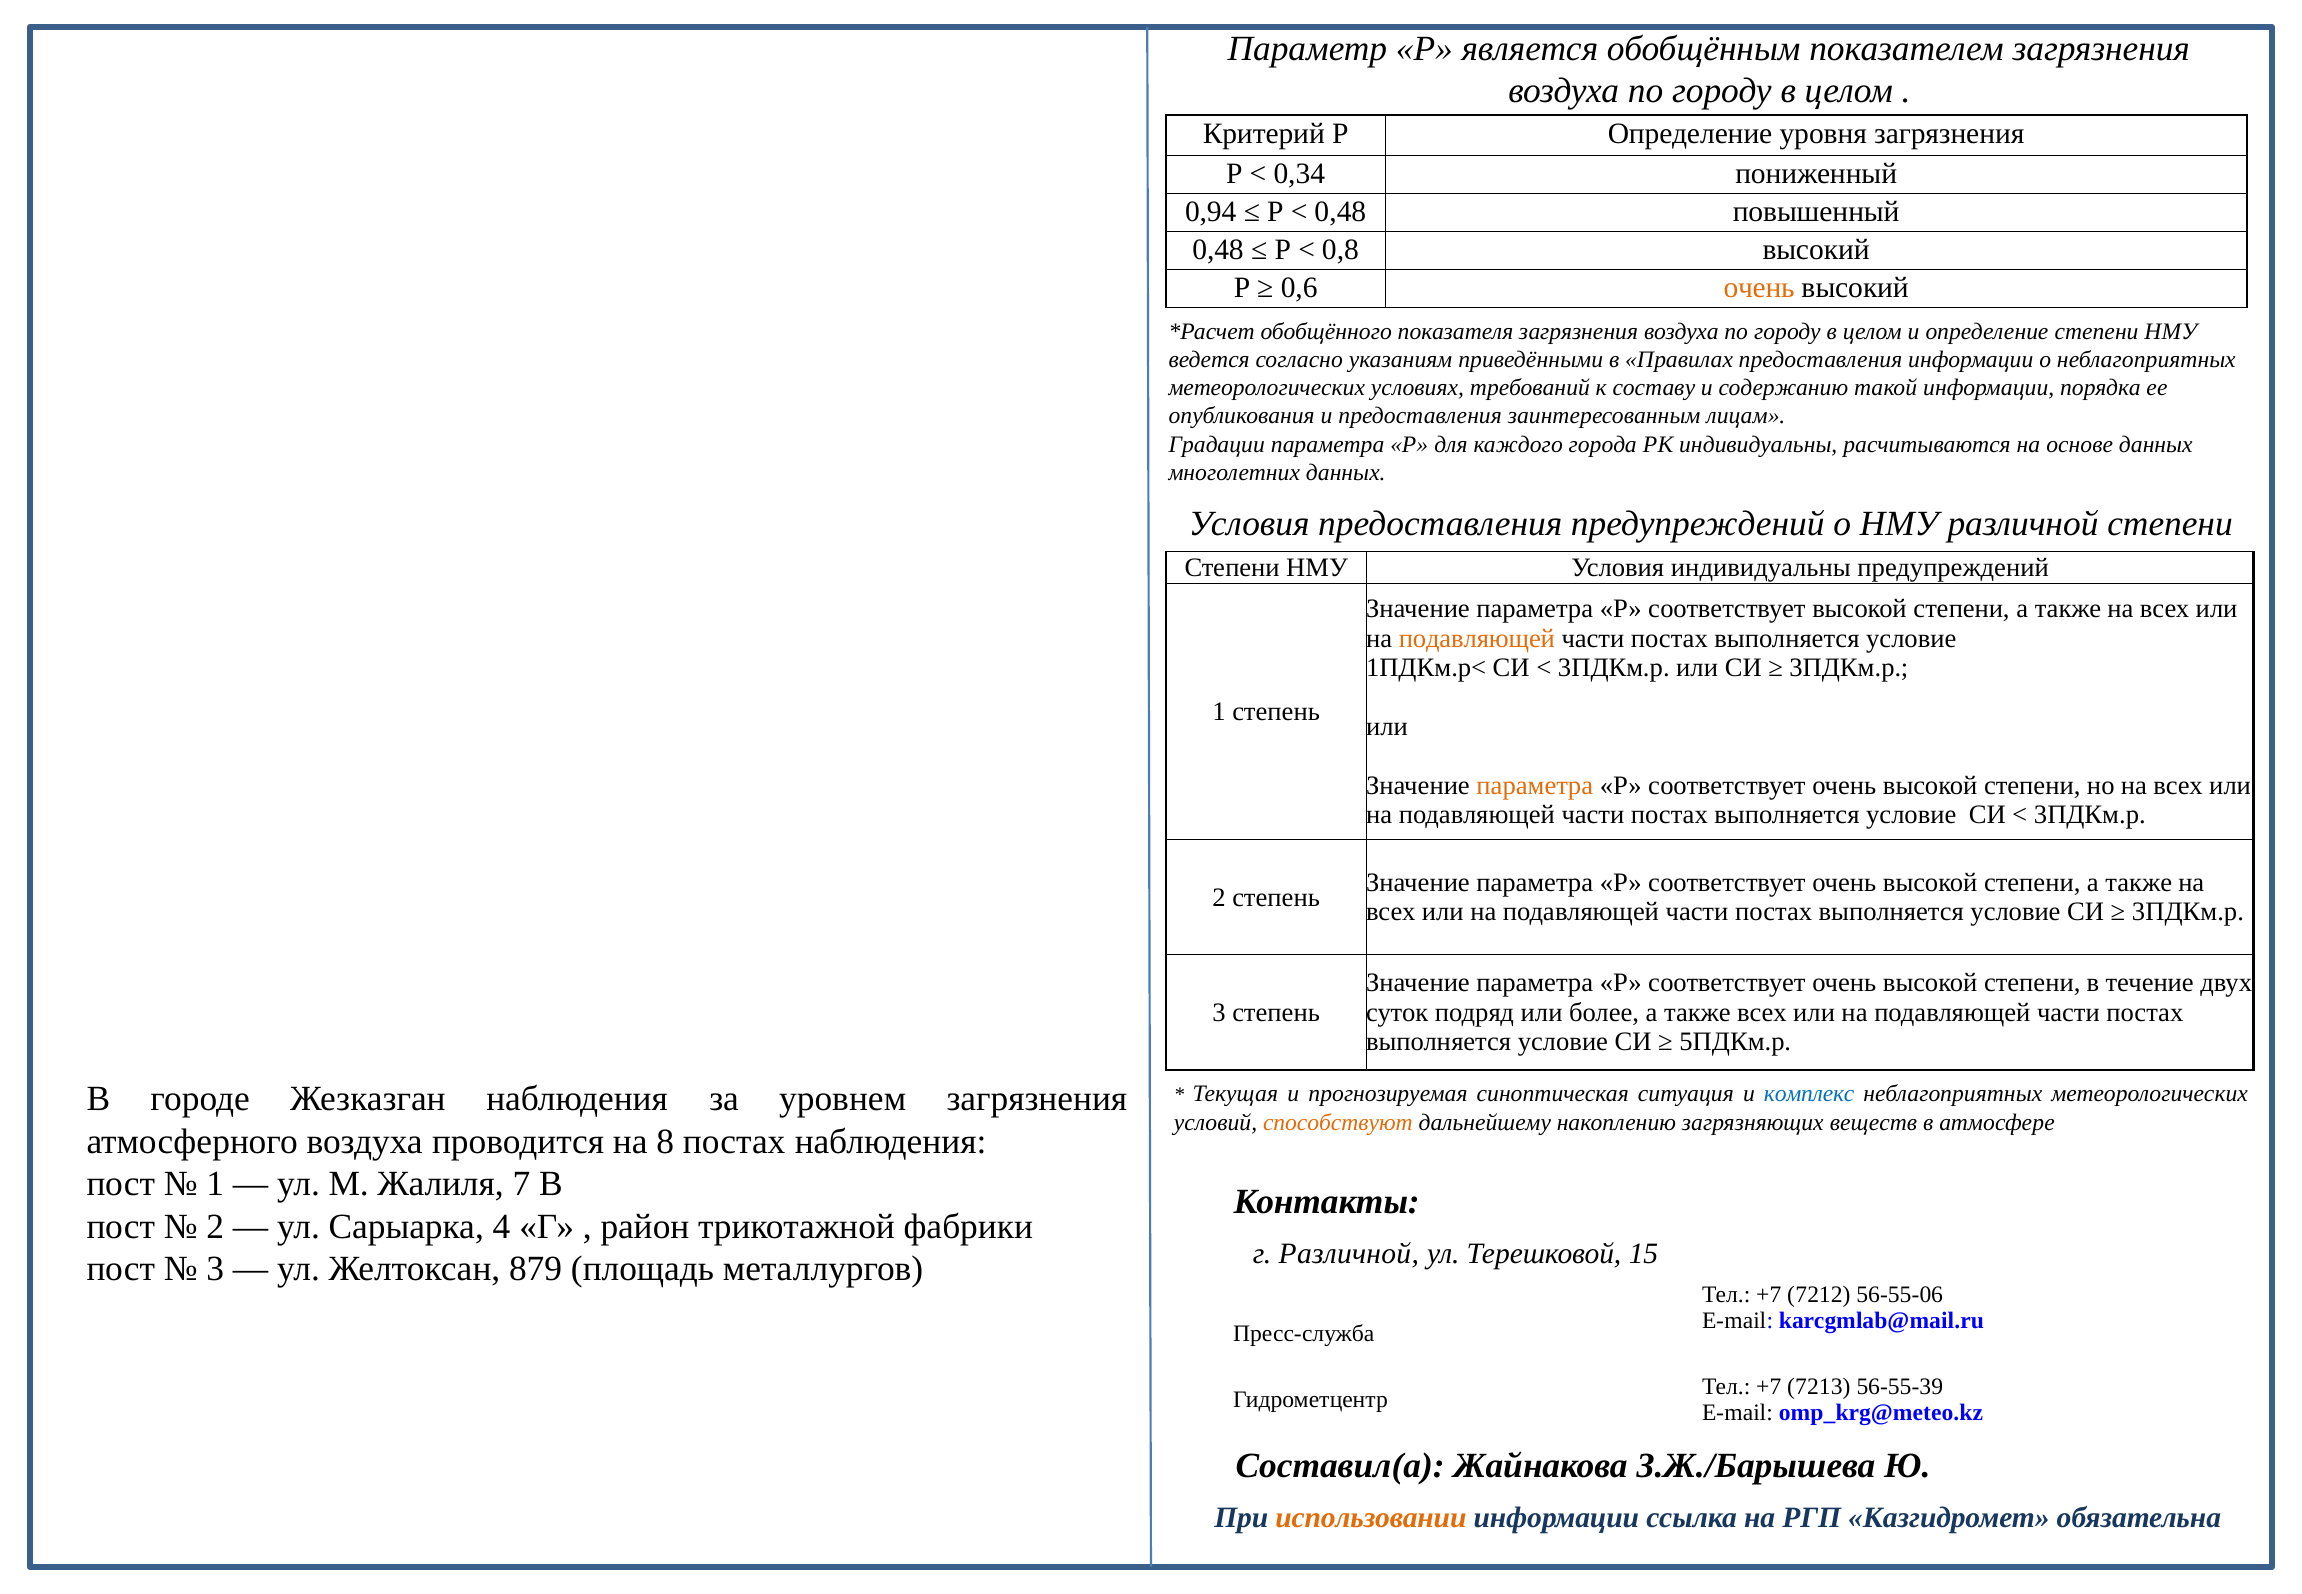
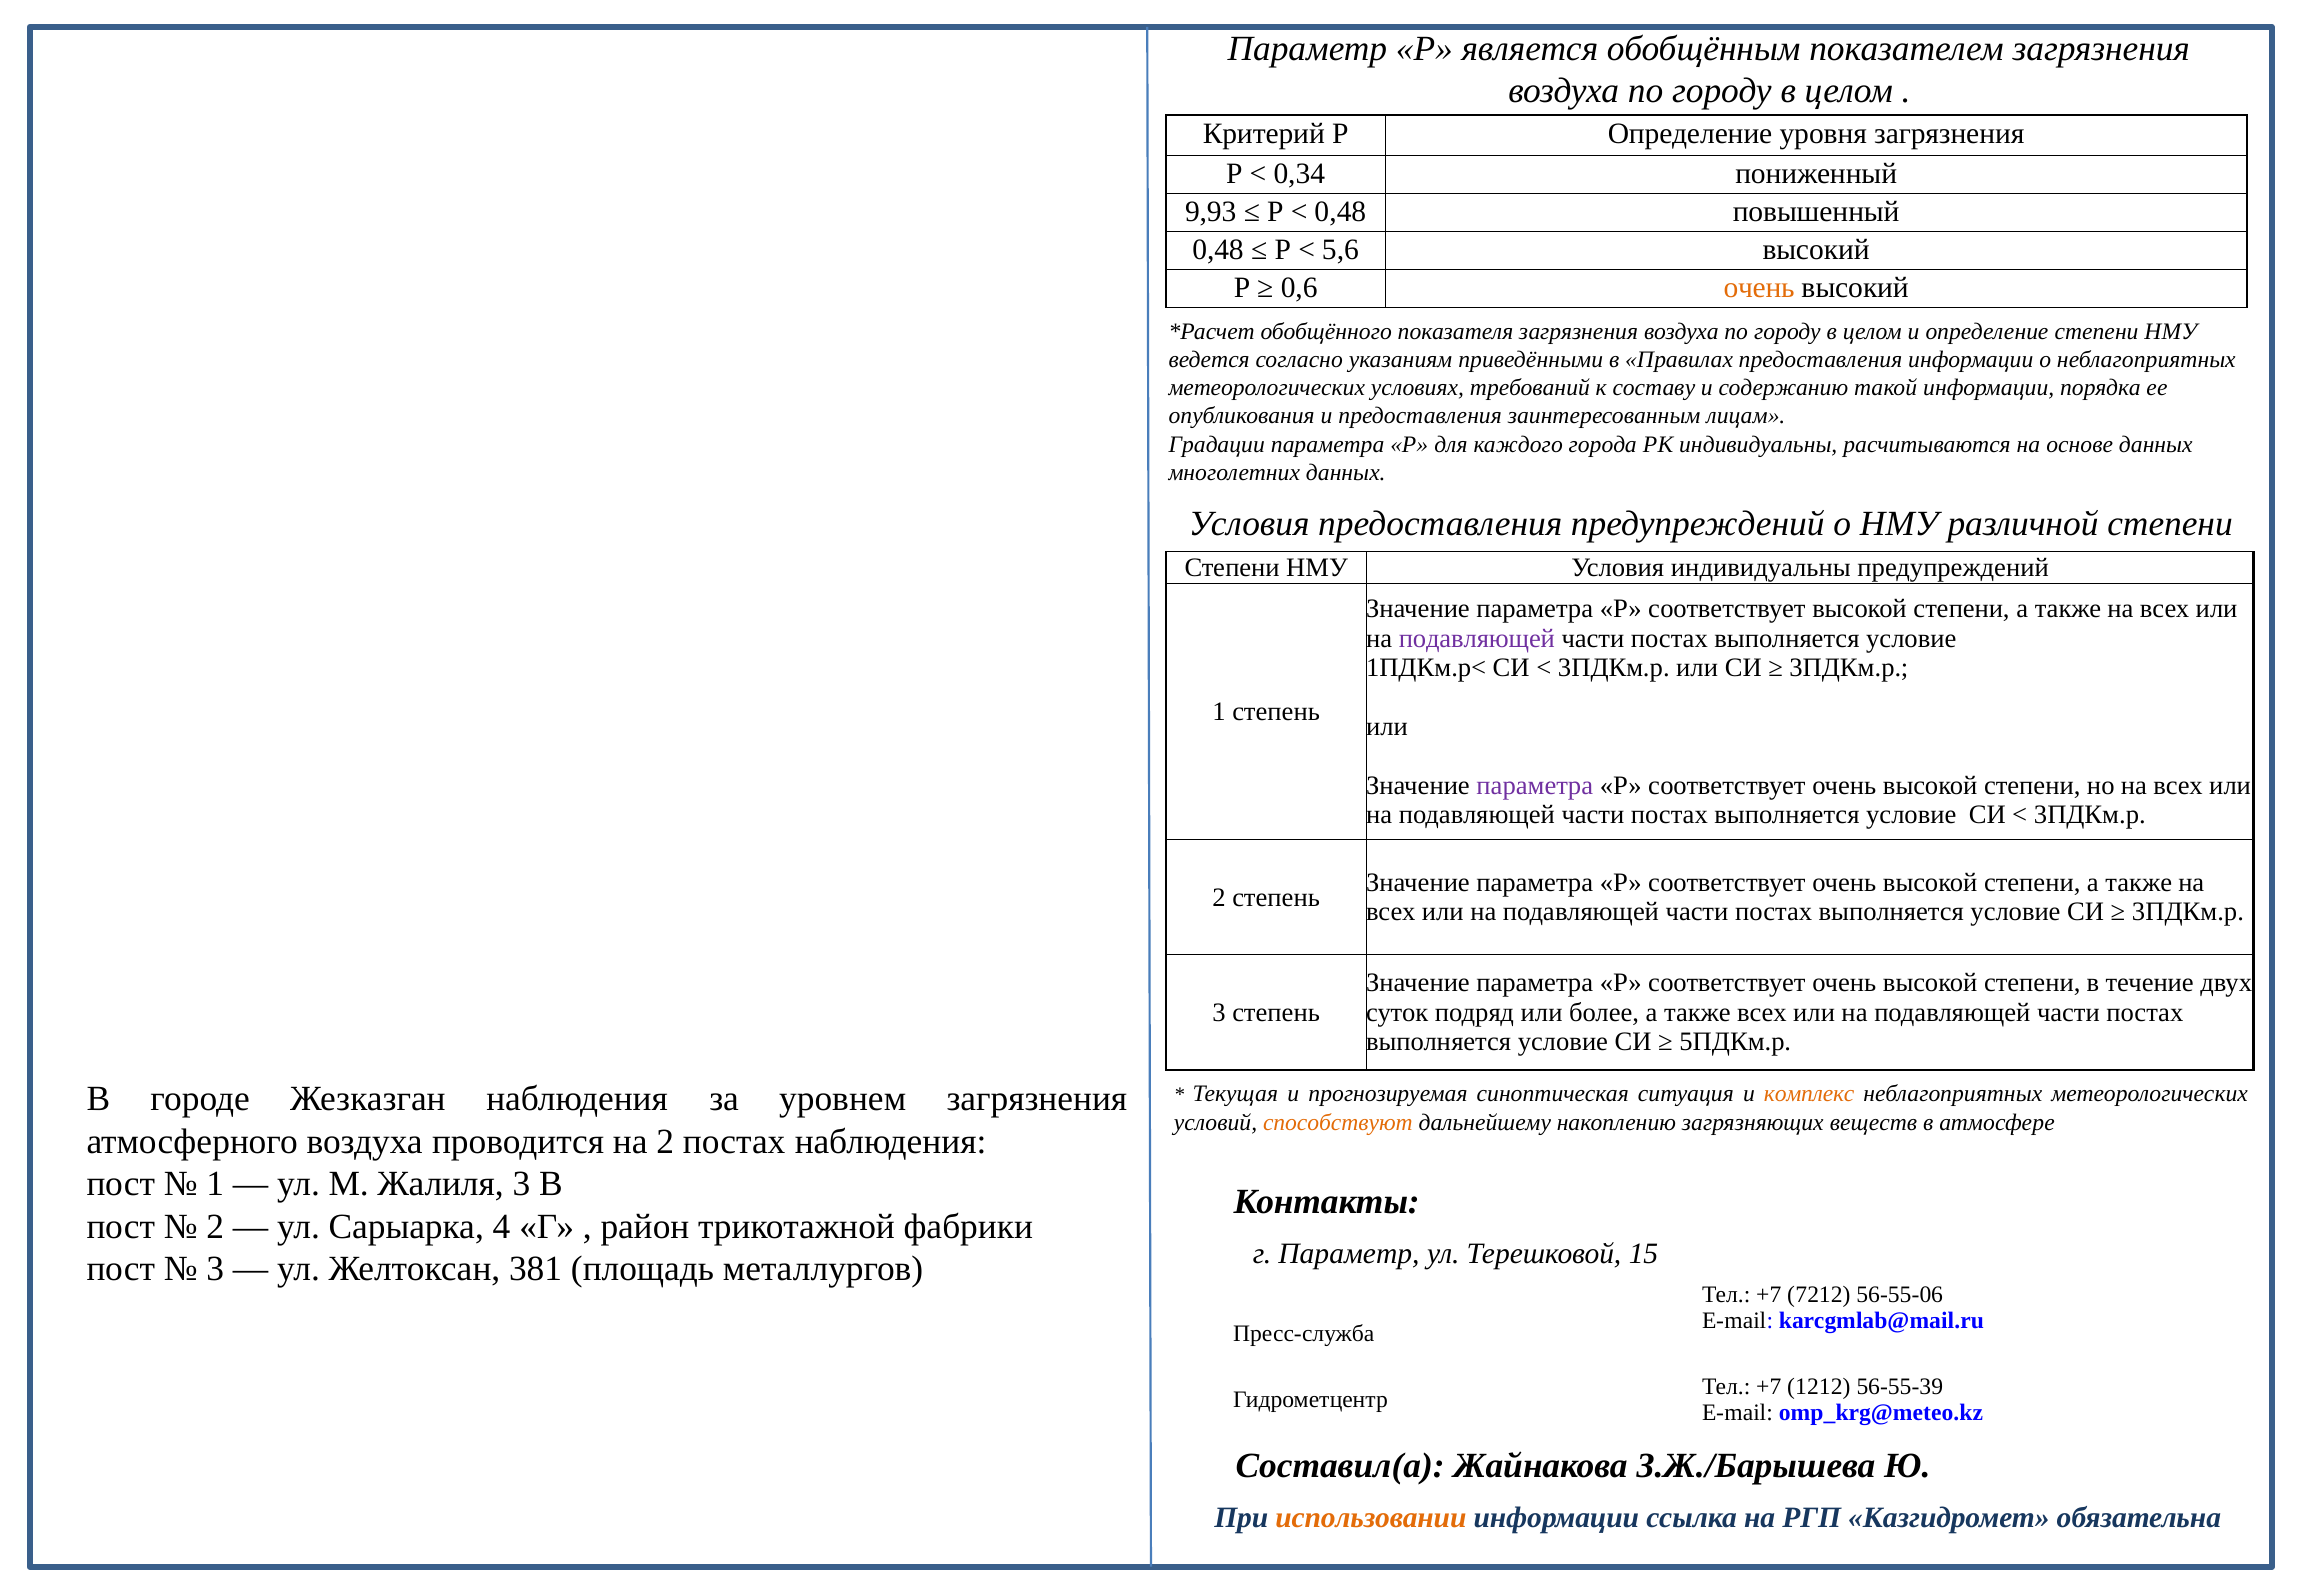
0,94: 0,94 -> 9,93
0,8: 0,8 -> 5,6
подавляющей at (1477, 638) colour: orange -> purple
параметра at (1535, 785) colour: orange -> purple
комплекс colour: blue -> orange
на 8: 8 -> 2
Жалиля 7: 7 -> 3
г Различной: Различной -> Параметр
879: 879 -> 381
7213: 7213 -> 1212
